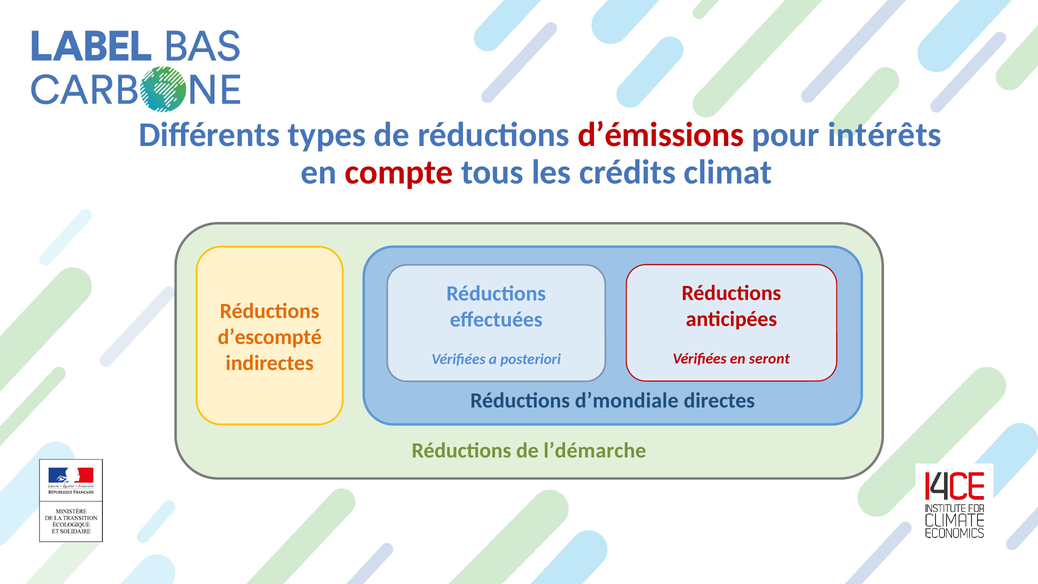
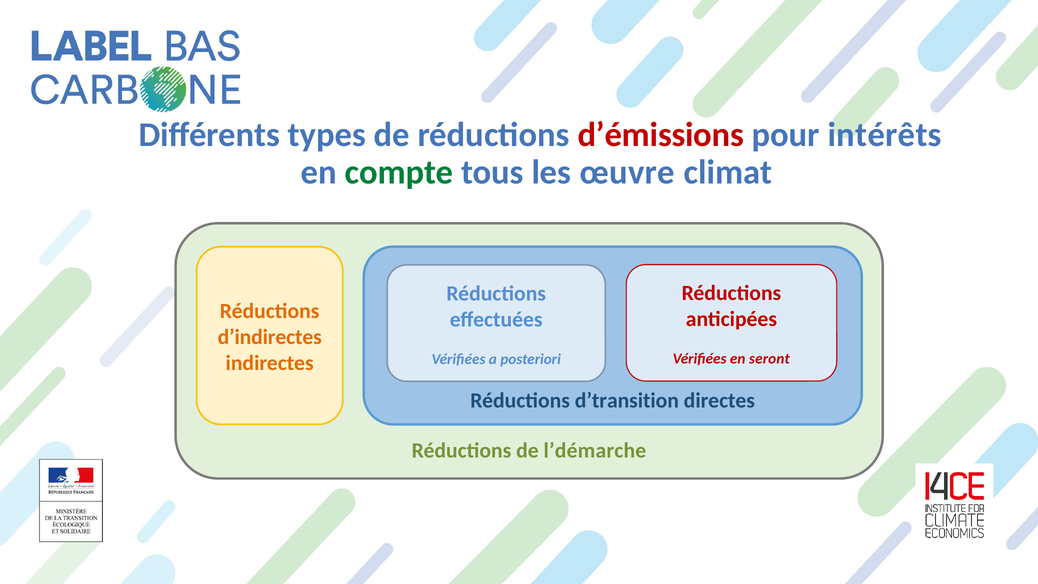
compte colour: red -> green
crédits: crédits -> œuvre
d’escompté: d’escompté -> d’indirectes
d’mondiale: d’mondiale -> d’transition
